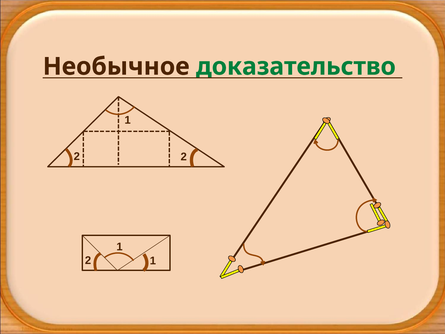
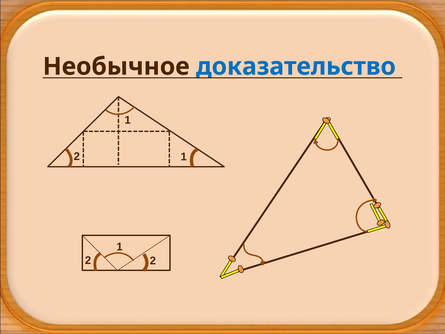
доказательство colour: green -> blue
2 2: 2 -> 1
1 at (153, 261): 1 -> 2
